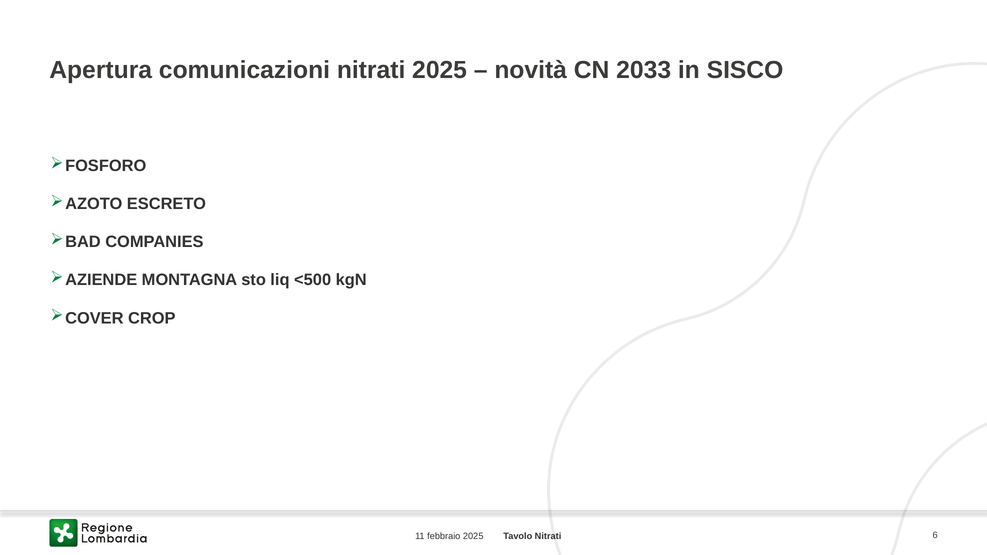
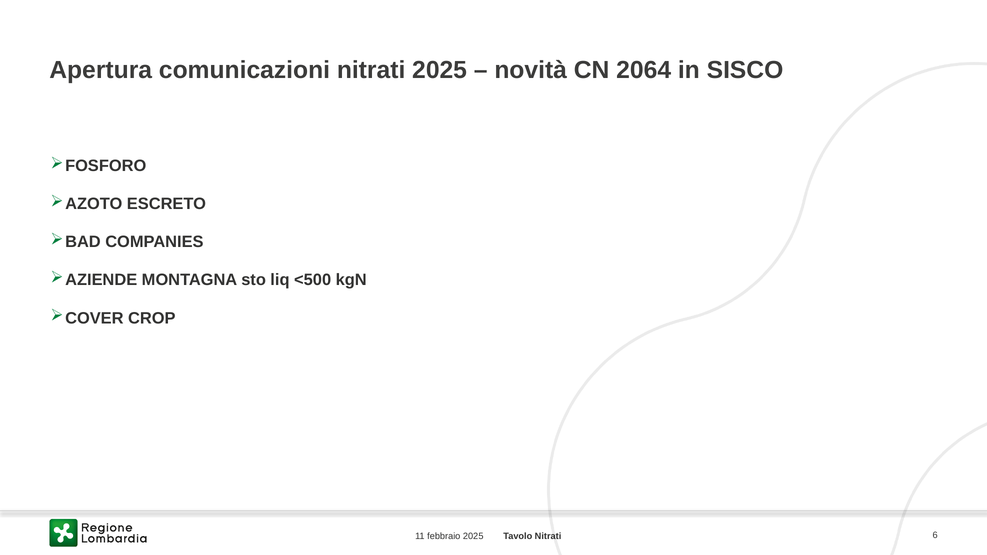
2033: 2033 -> 2064
